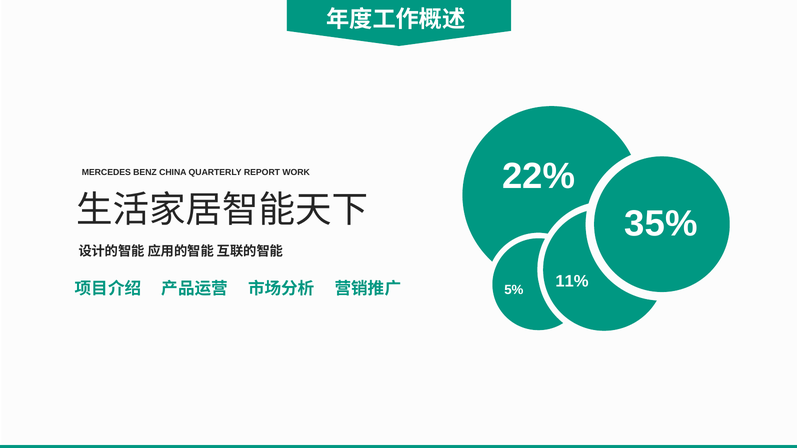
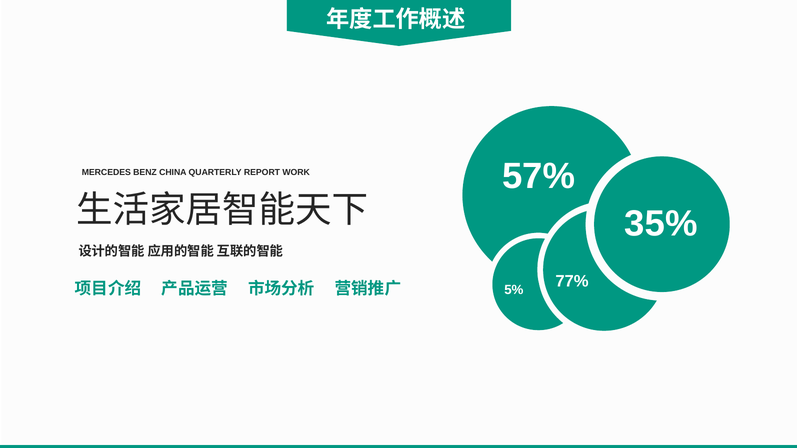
22%: 22% -> 57%
11%: 11% -> 77%
